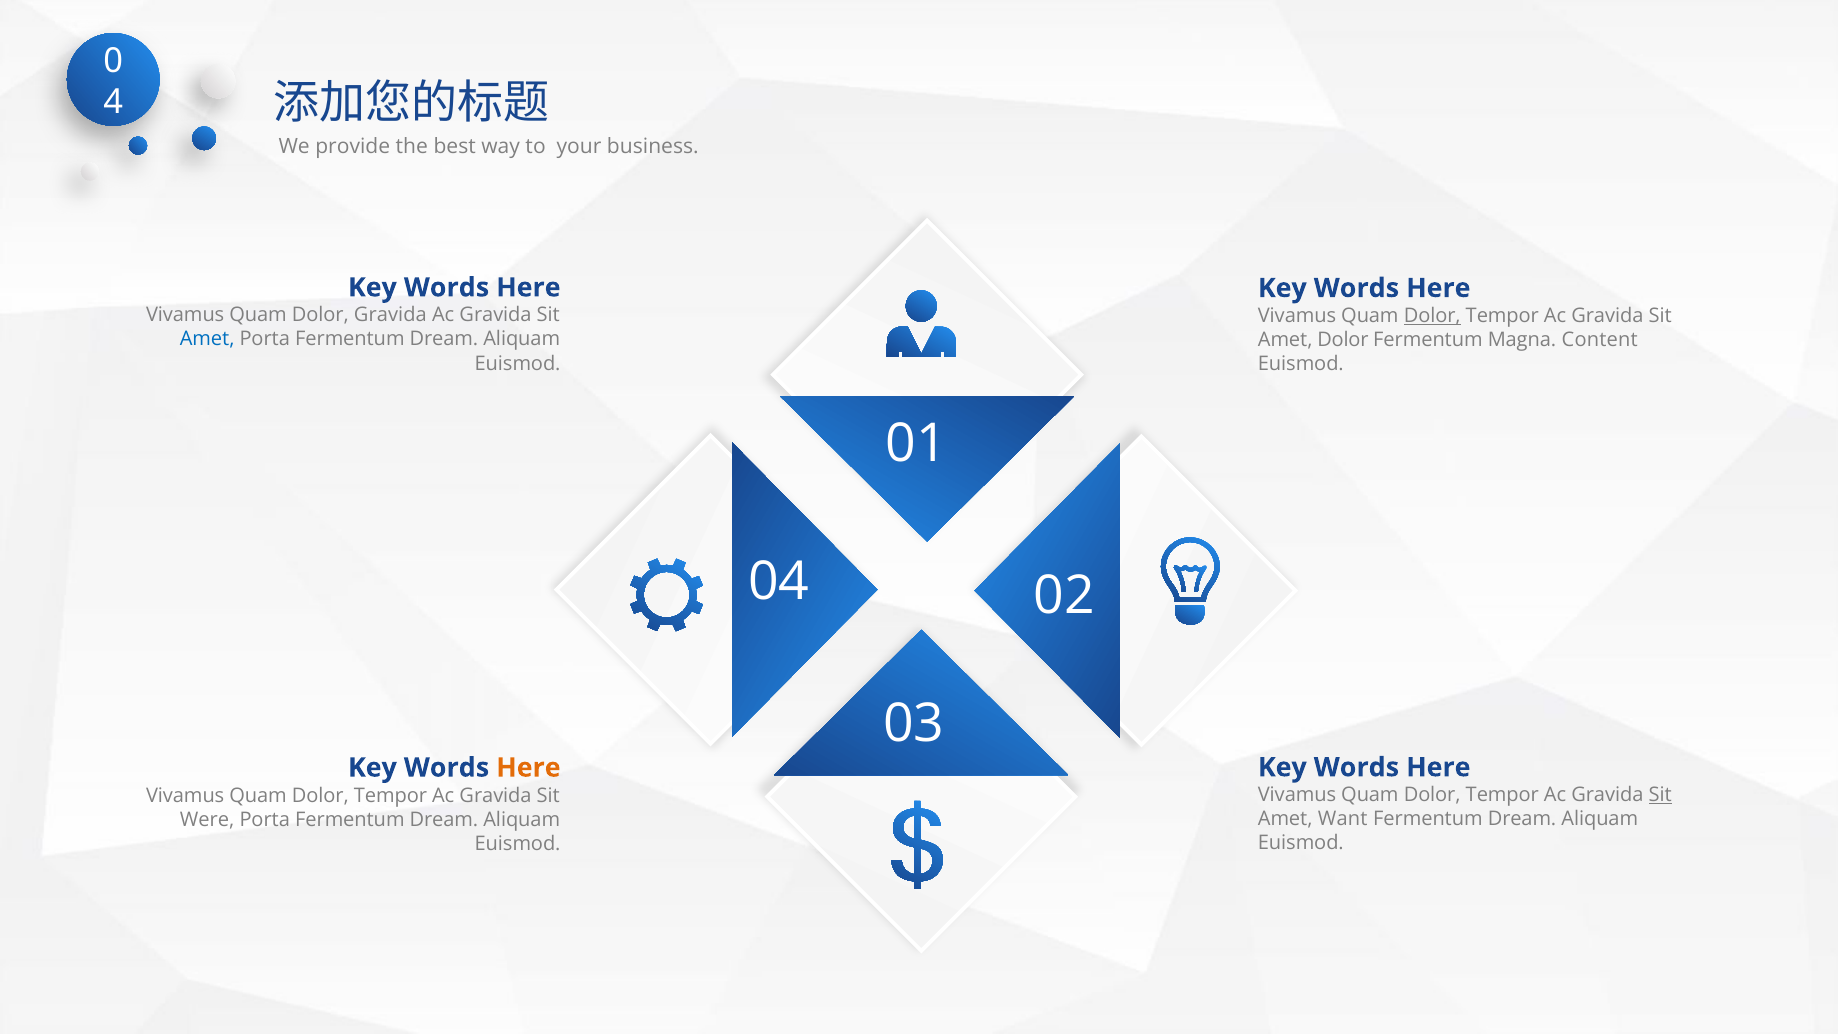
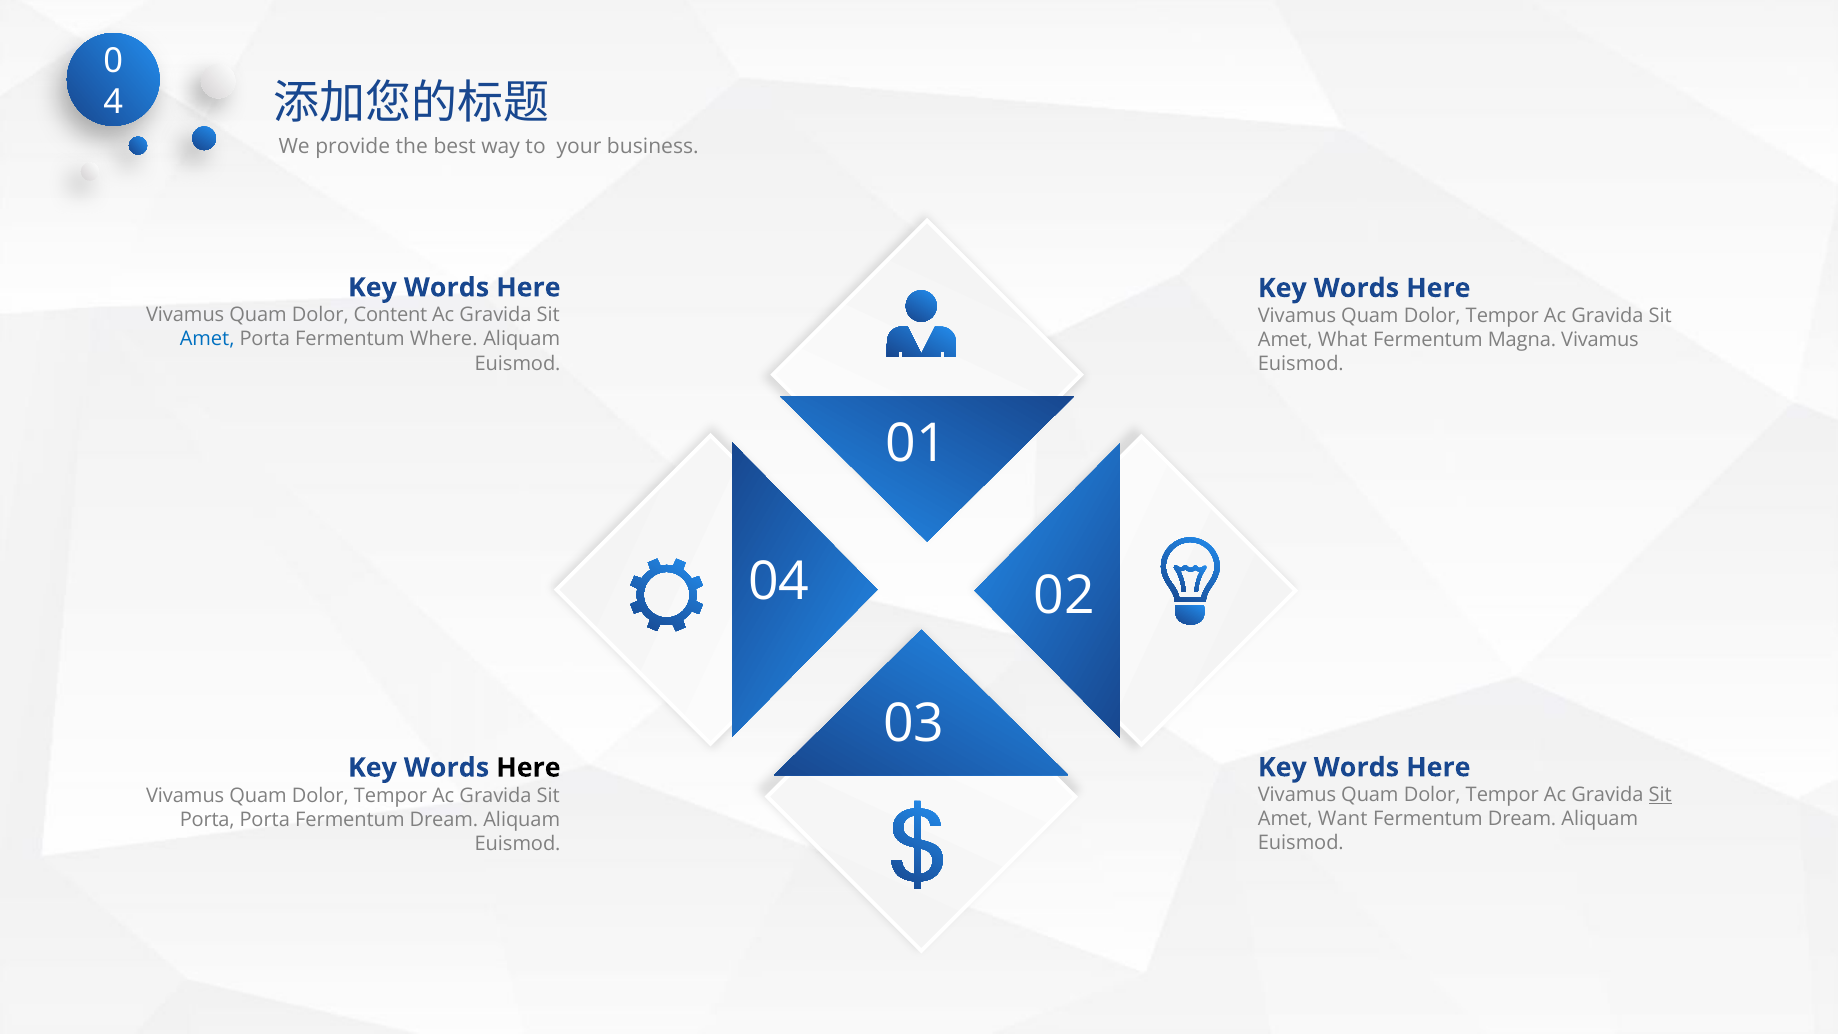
Dolor Gravida: Gravida -> Content
Dolor at (1432, 316) underline: present -> none
Dream at (444, 339): Dream -> Where
Amet Dolor: Dolor -> What
Magna Content: Content -> Vivamus
Here at (528, 768) colour: orange -> black
Were at (207, 819): Were -> Porta
